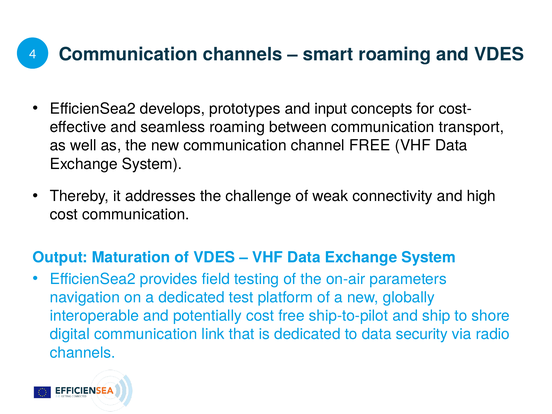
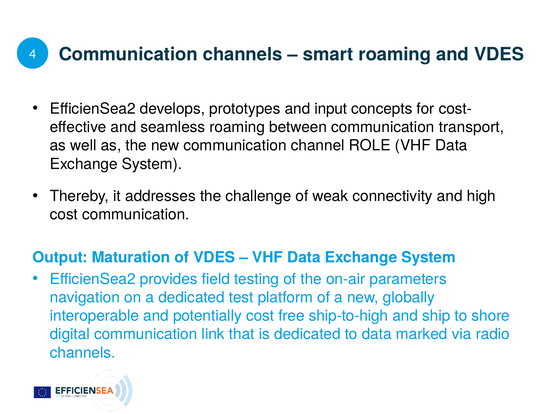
channel FREE: FREE -> ROLE
ship-to-pilot: ship-to-pilot -> ship-to-high
security: security -> marked
